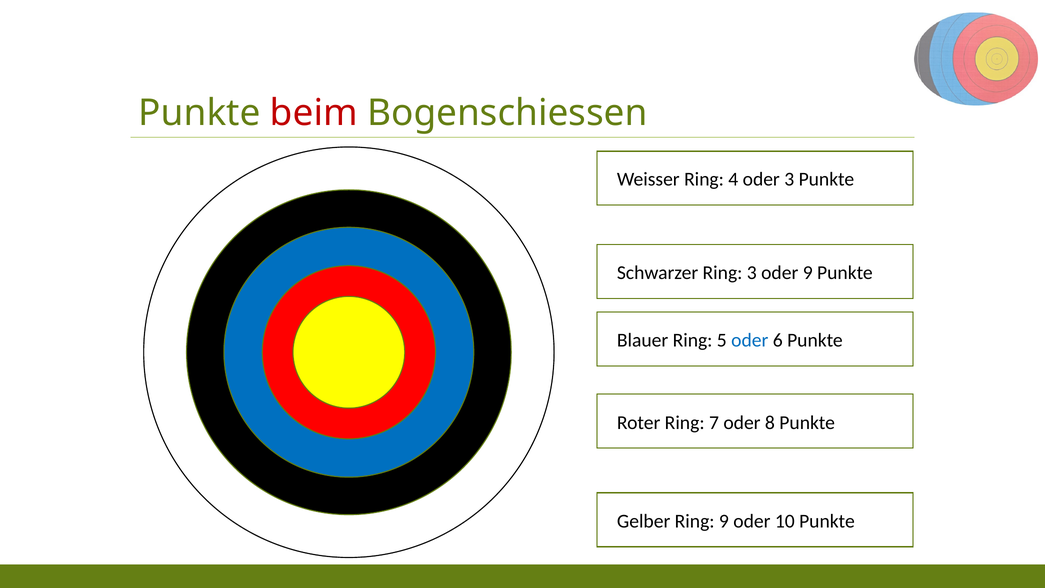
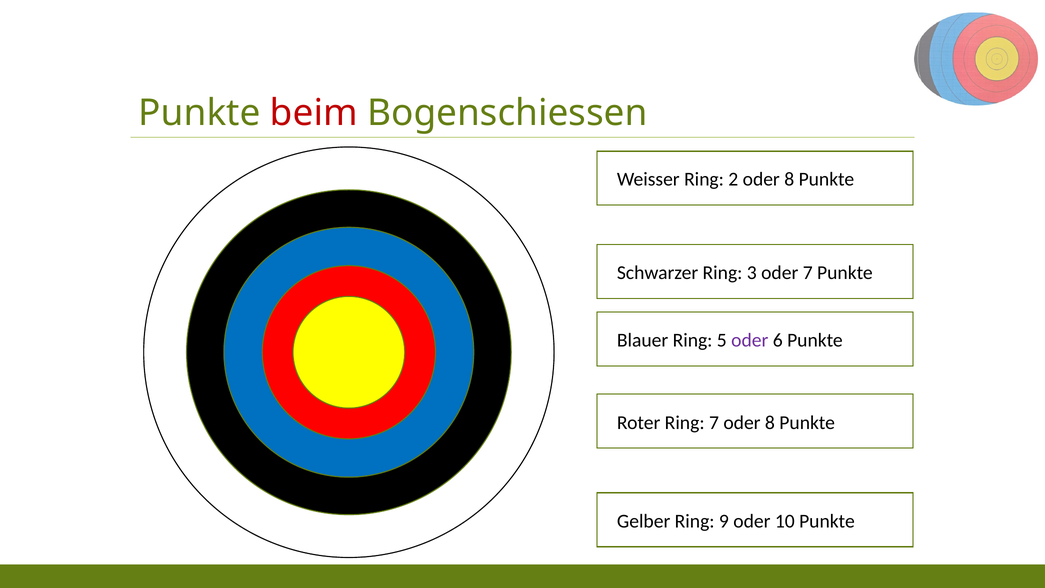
4: 4 -> 2
3 at (789, 179): 3 -> 8
oder 9: 9 -> 7
oder at (750, 340) colour: blue -> purple
